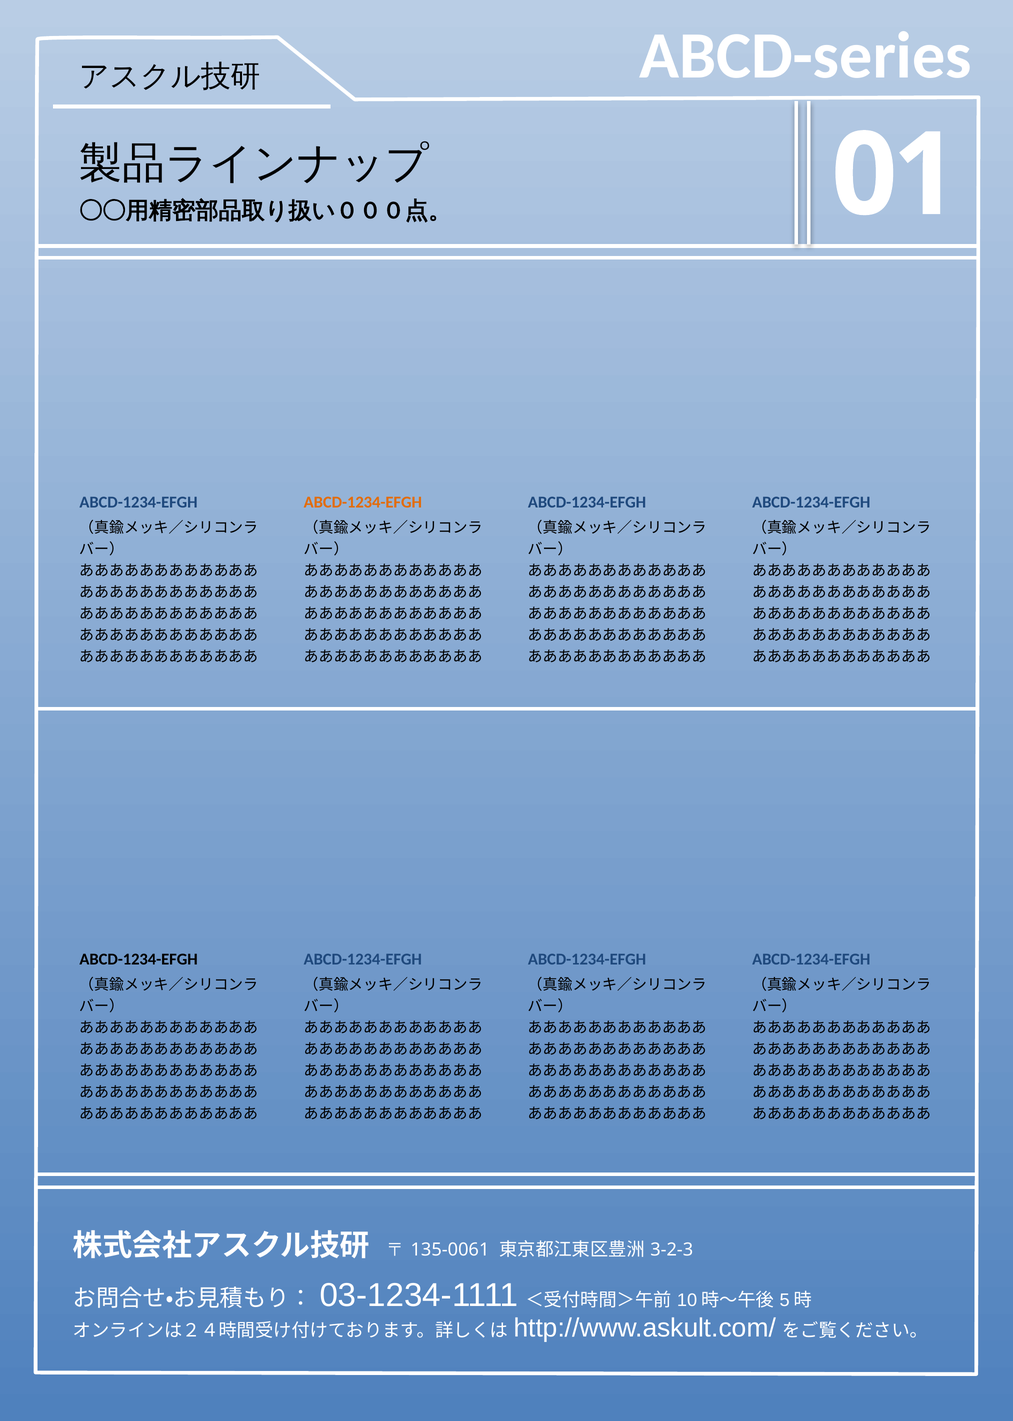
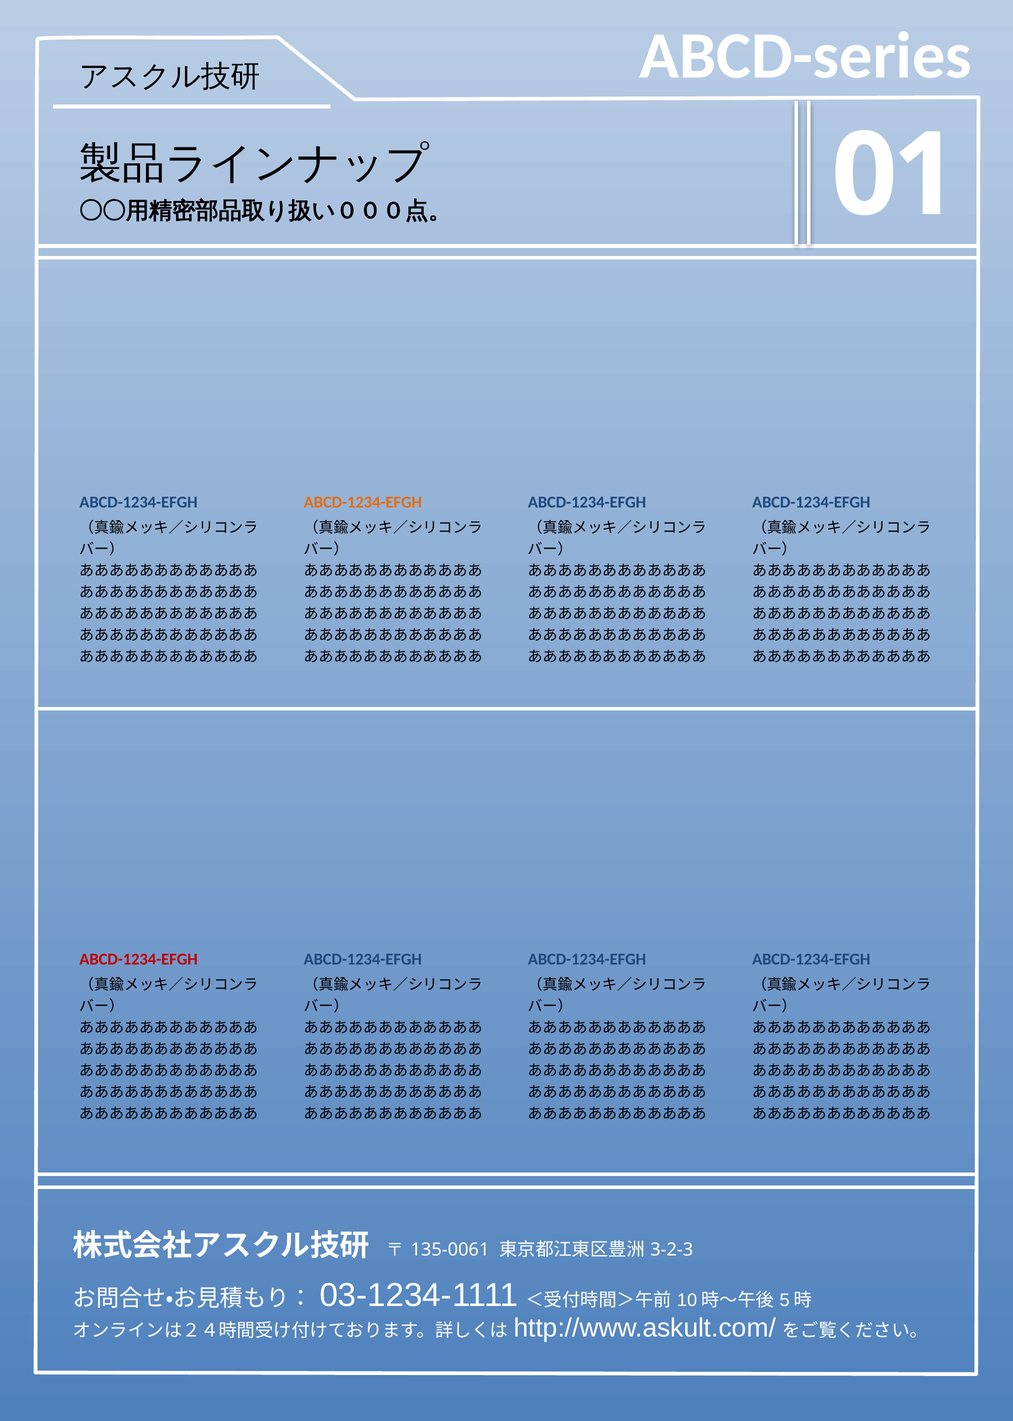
ABCD-1234-EFGH at (139, 959) colour: black -> red
